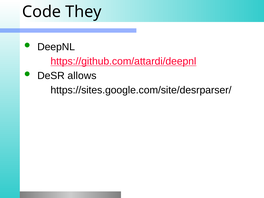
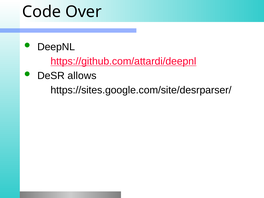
They: They -> Over
